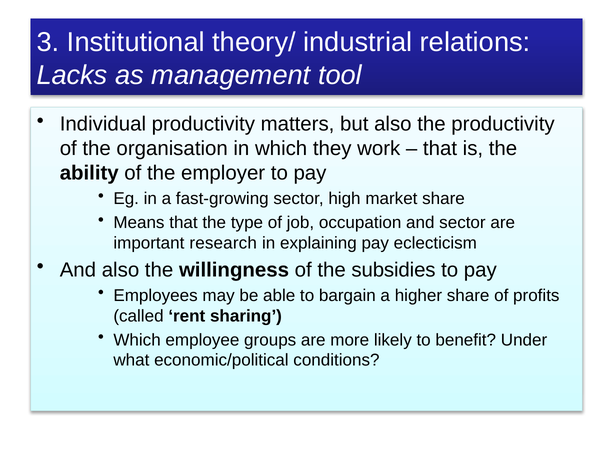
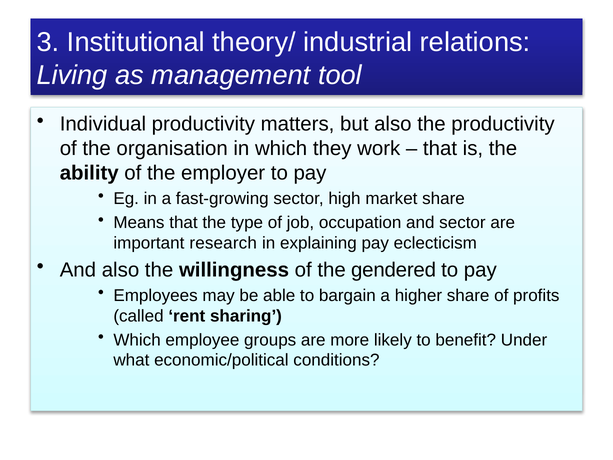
Lacks: Lacks -> Living
subsidies: subsidies -> gendered
